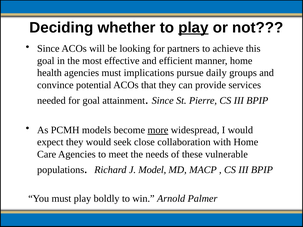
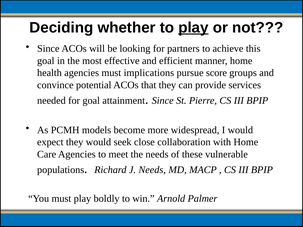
daily: daily -> score
more underline: present -> none
J Model: Model -> Needs
